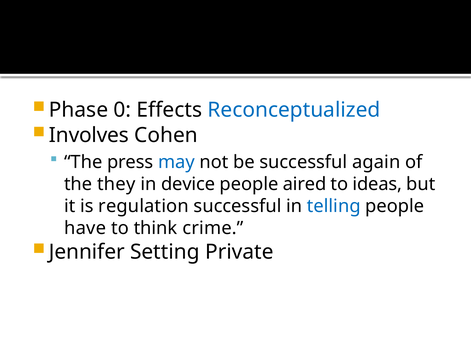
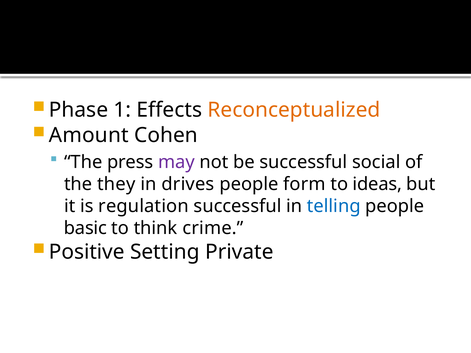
0: 0 -> 1
Reconceptualized colour: blue -> orange
Involves: Involves -> Amount
may colour: blue -> purple
again: again -> social
device: device -> drives
aired: aired -> form
have: have -> basic
Jennifer: Jennifer -> Positive
